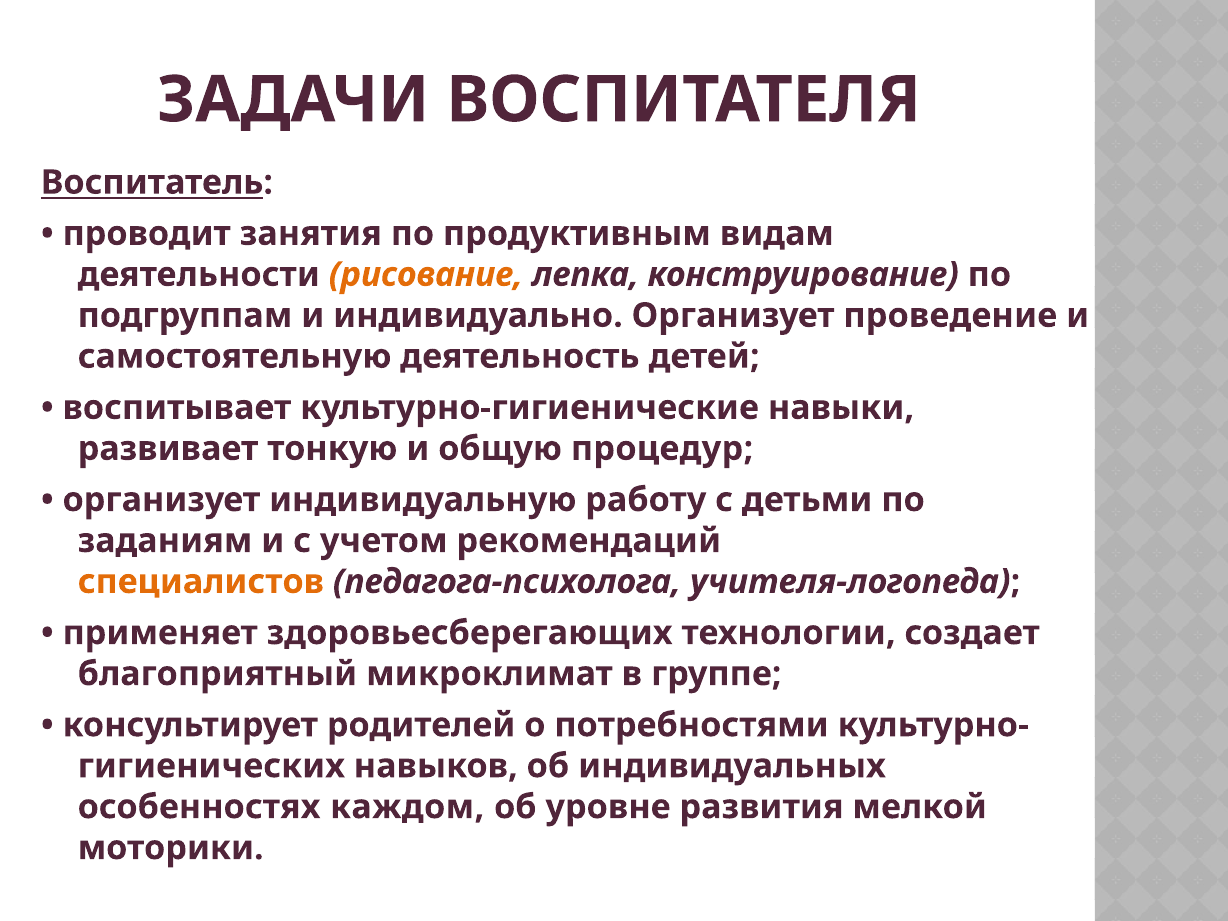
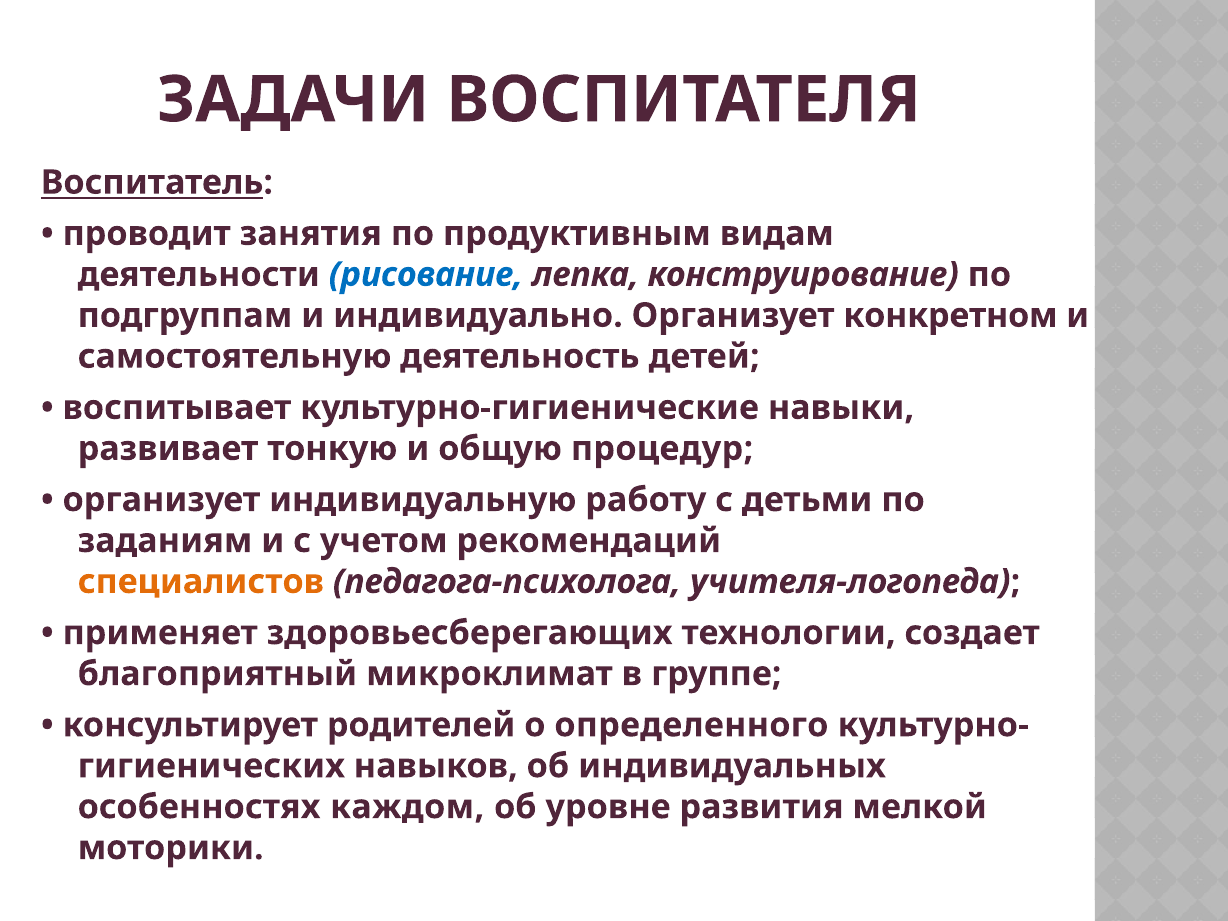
рисование colour: orange -> blue
проведение: проведение -> конкретном
потребностями: потребностями -> определенного
